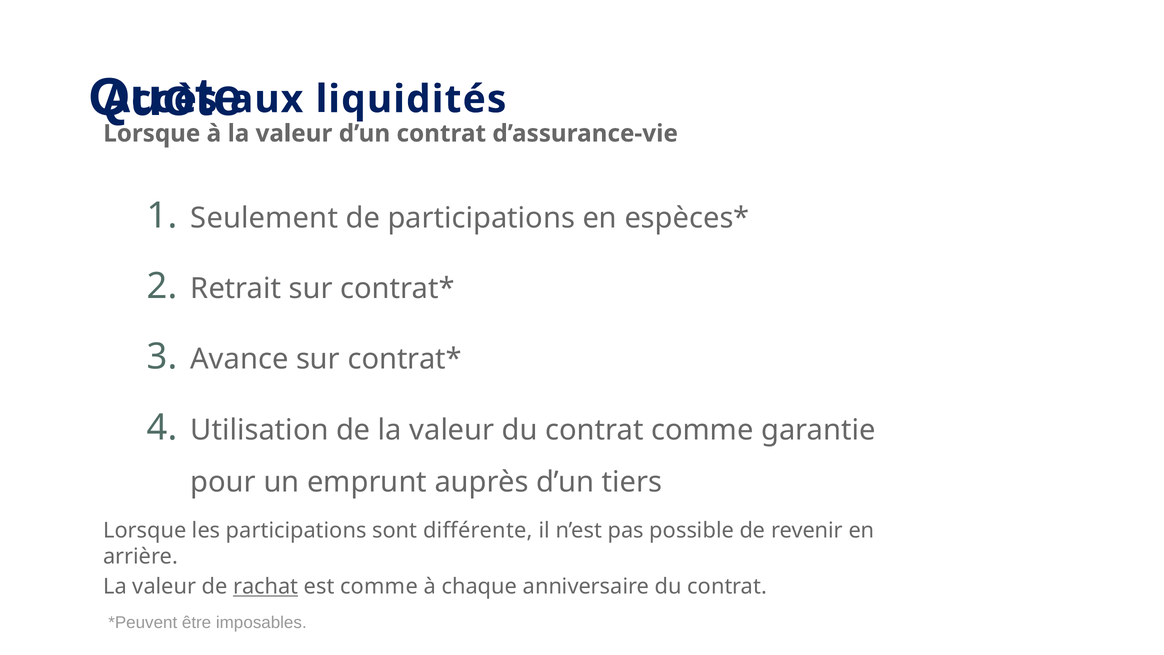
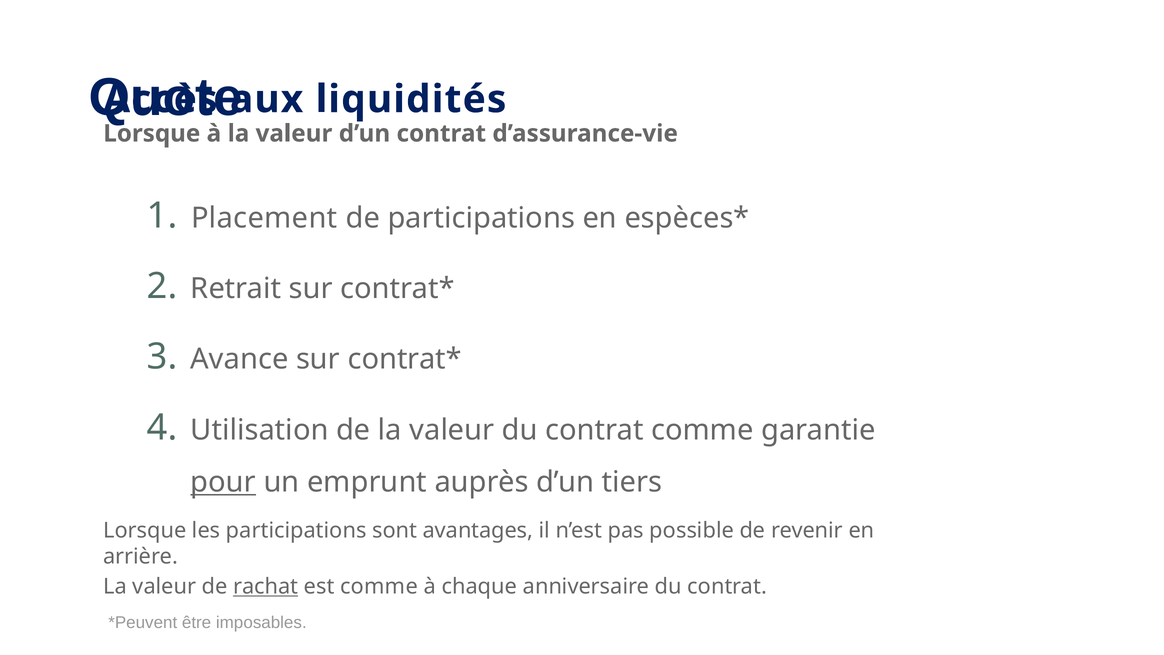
Seulement: Seulement -> Placement
pour underline: none -> present
différente: différente -> avantages
